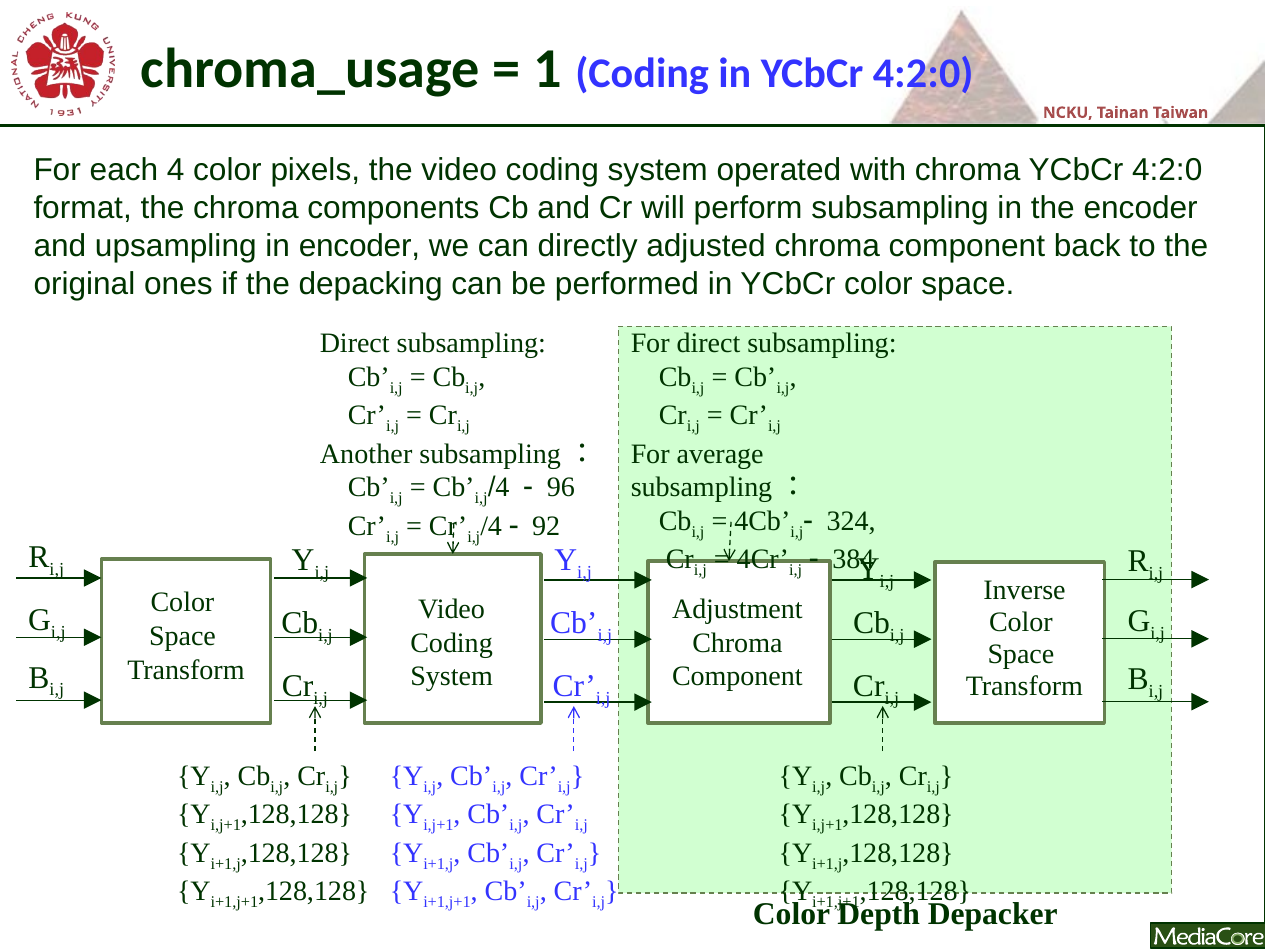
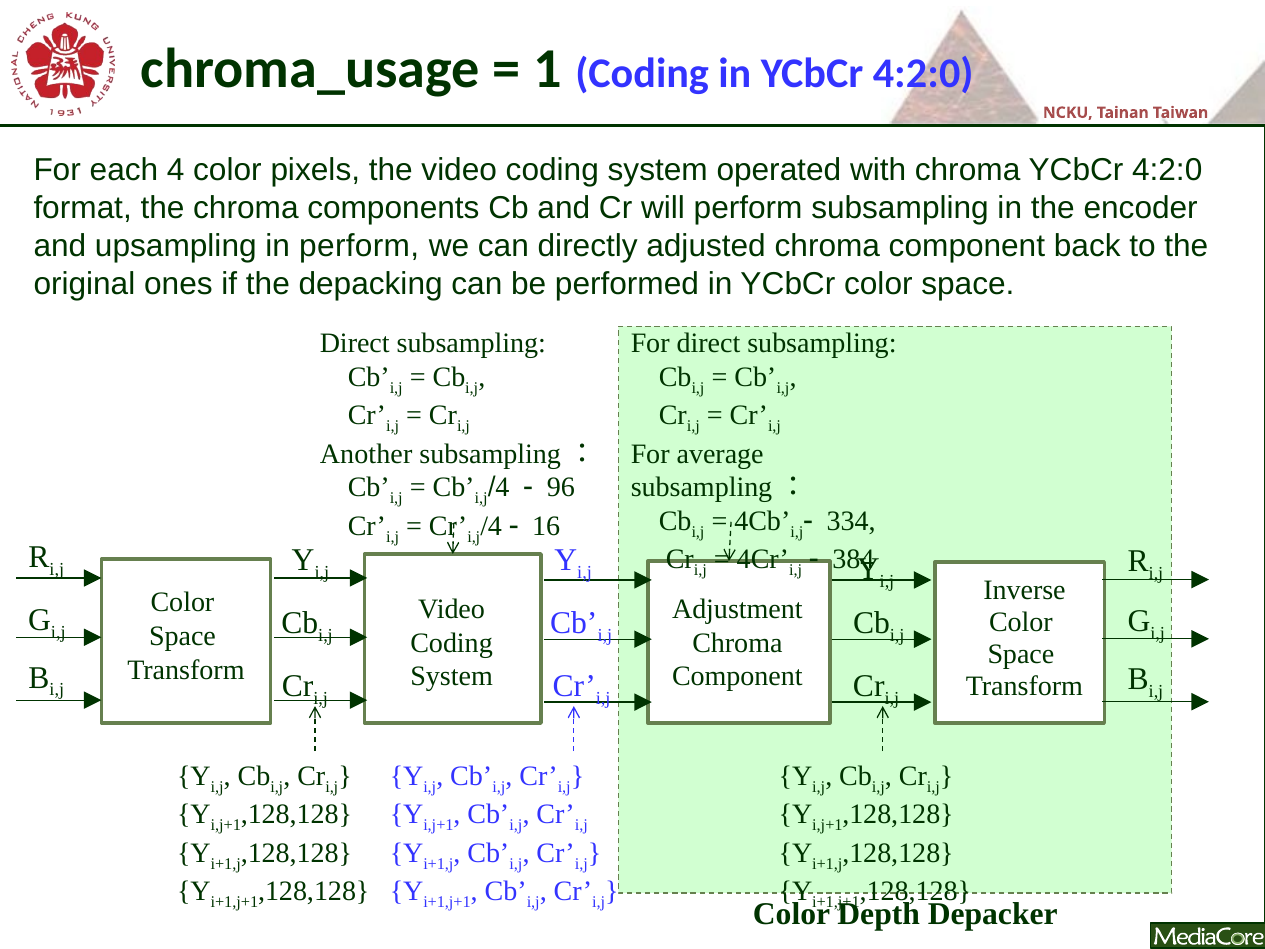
in encoder: encoder -> perform
324: 324 -> 334
92: 92 -> 16
